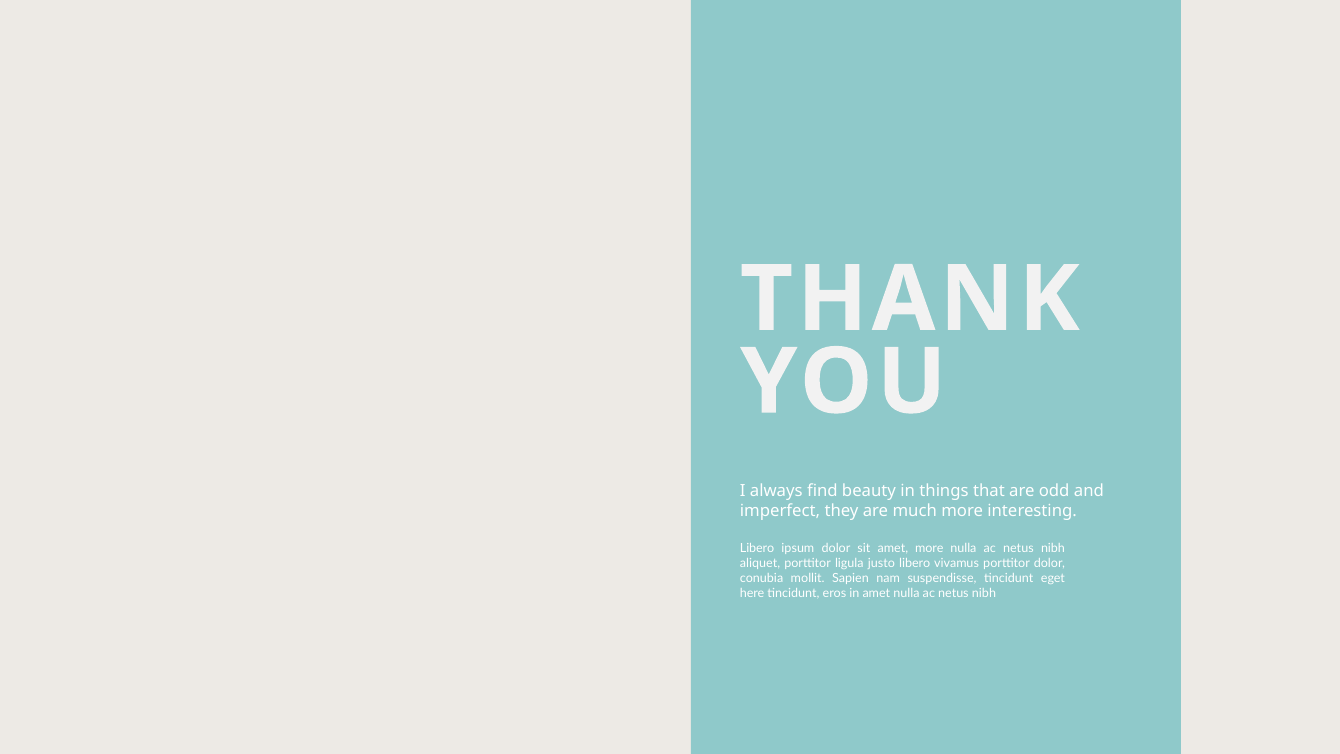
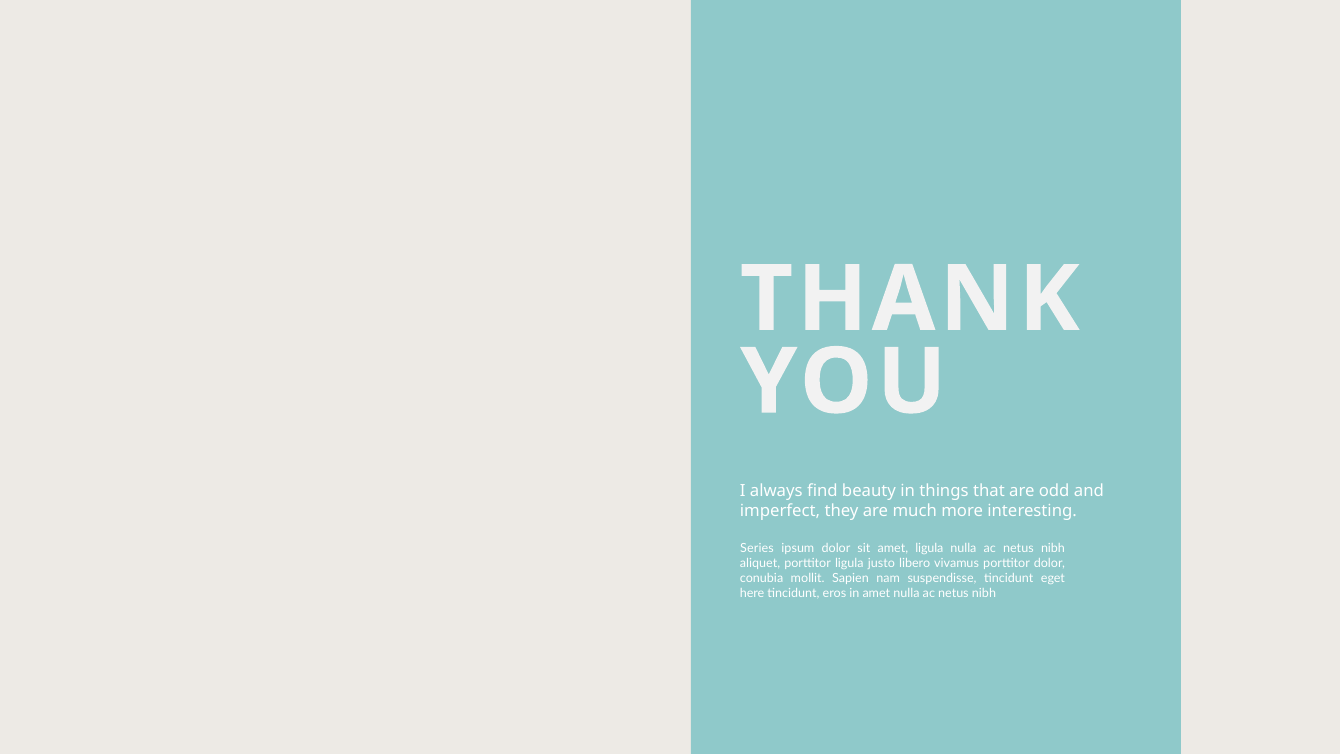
Libero at (757, 548): Libero -> Series
amet more: more -> ligula
